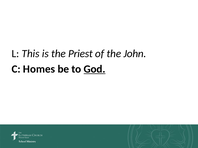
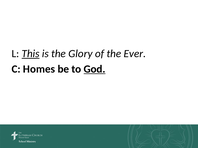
This underline: none -> present
Priest: Priest -> Glory
John: John -> Ever
